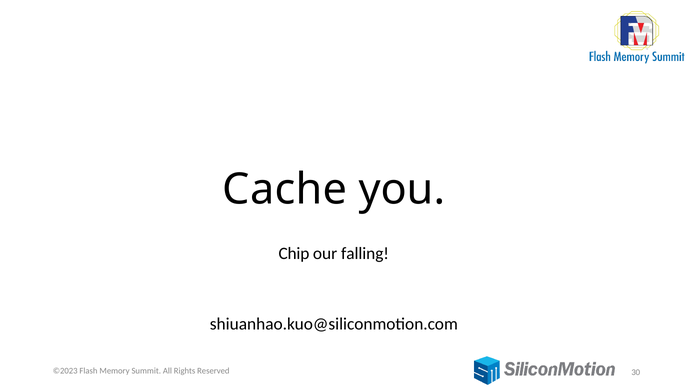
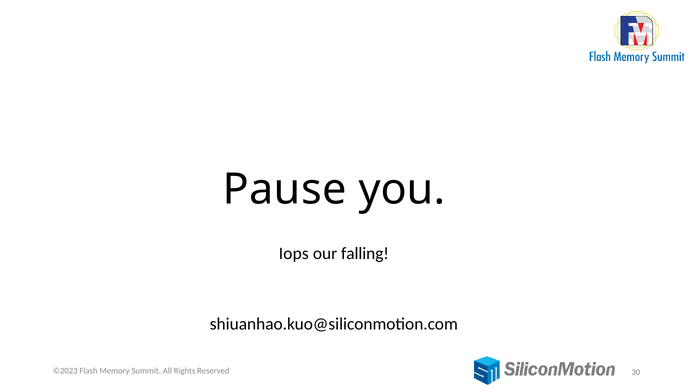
Cache: Cache -> Pause
Chip: Chip -> Iops
